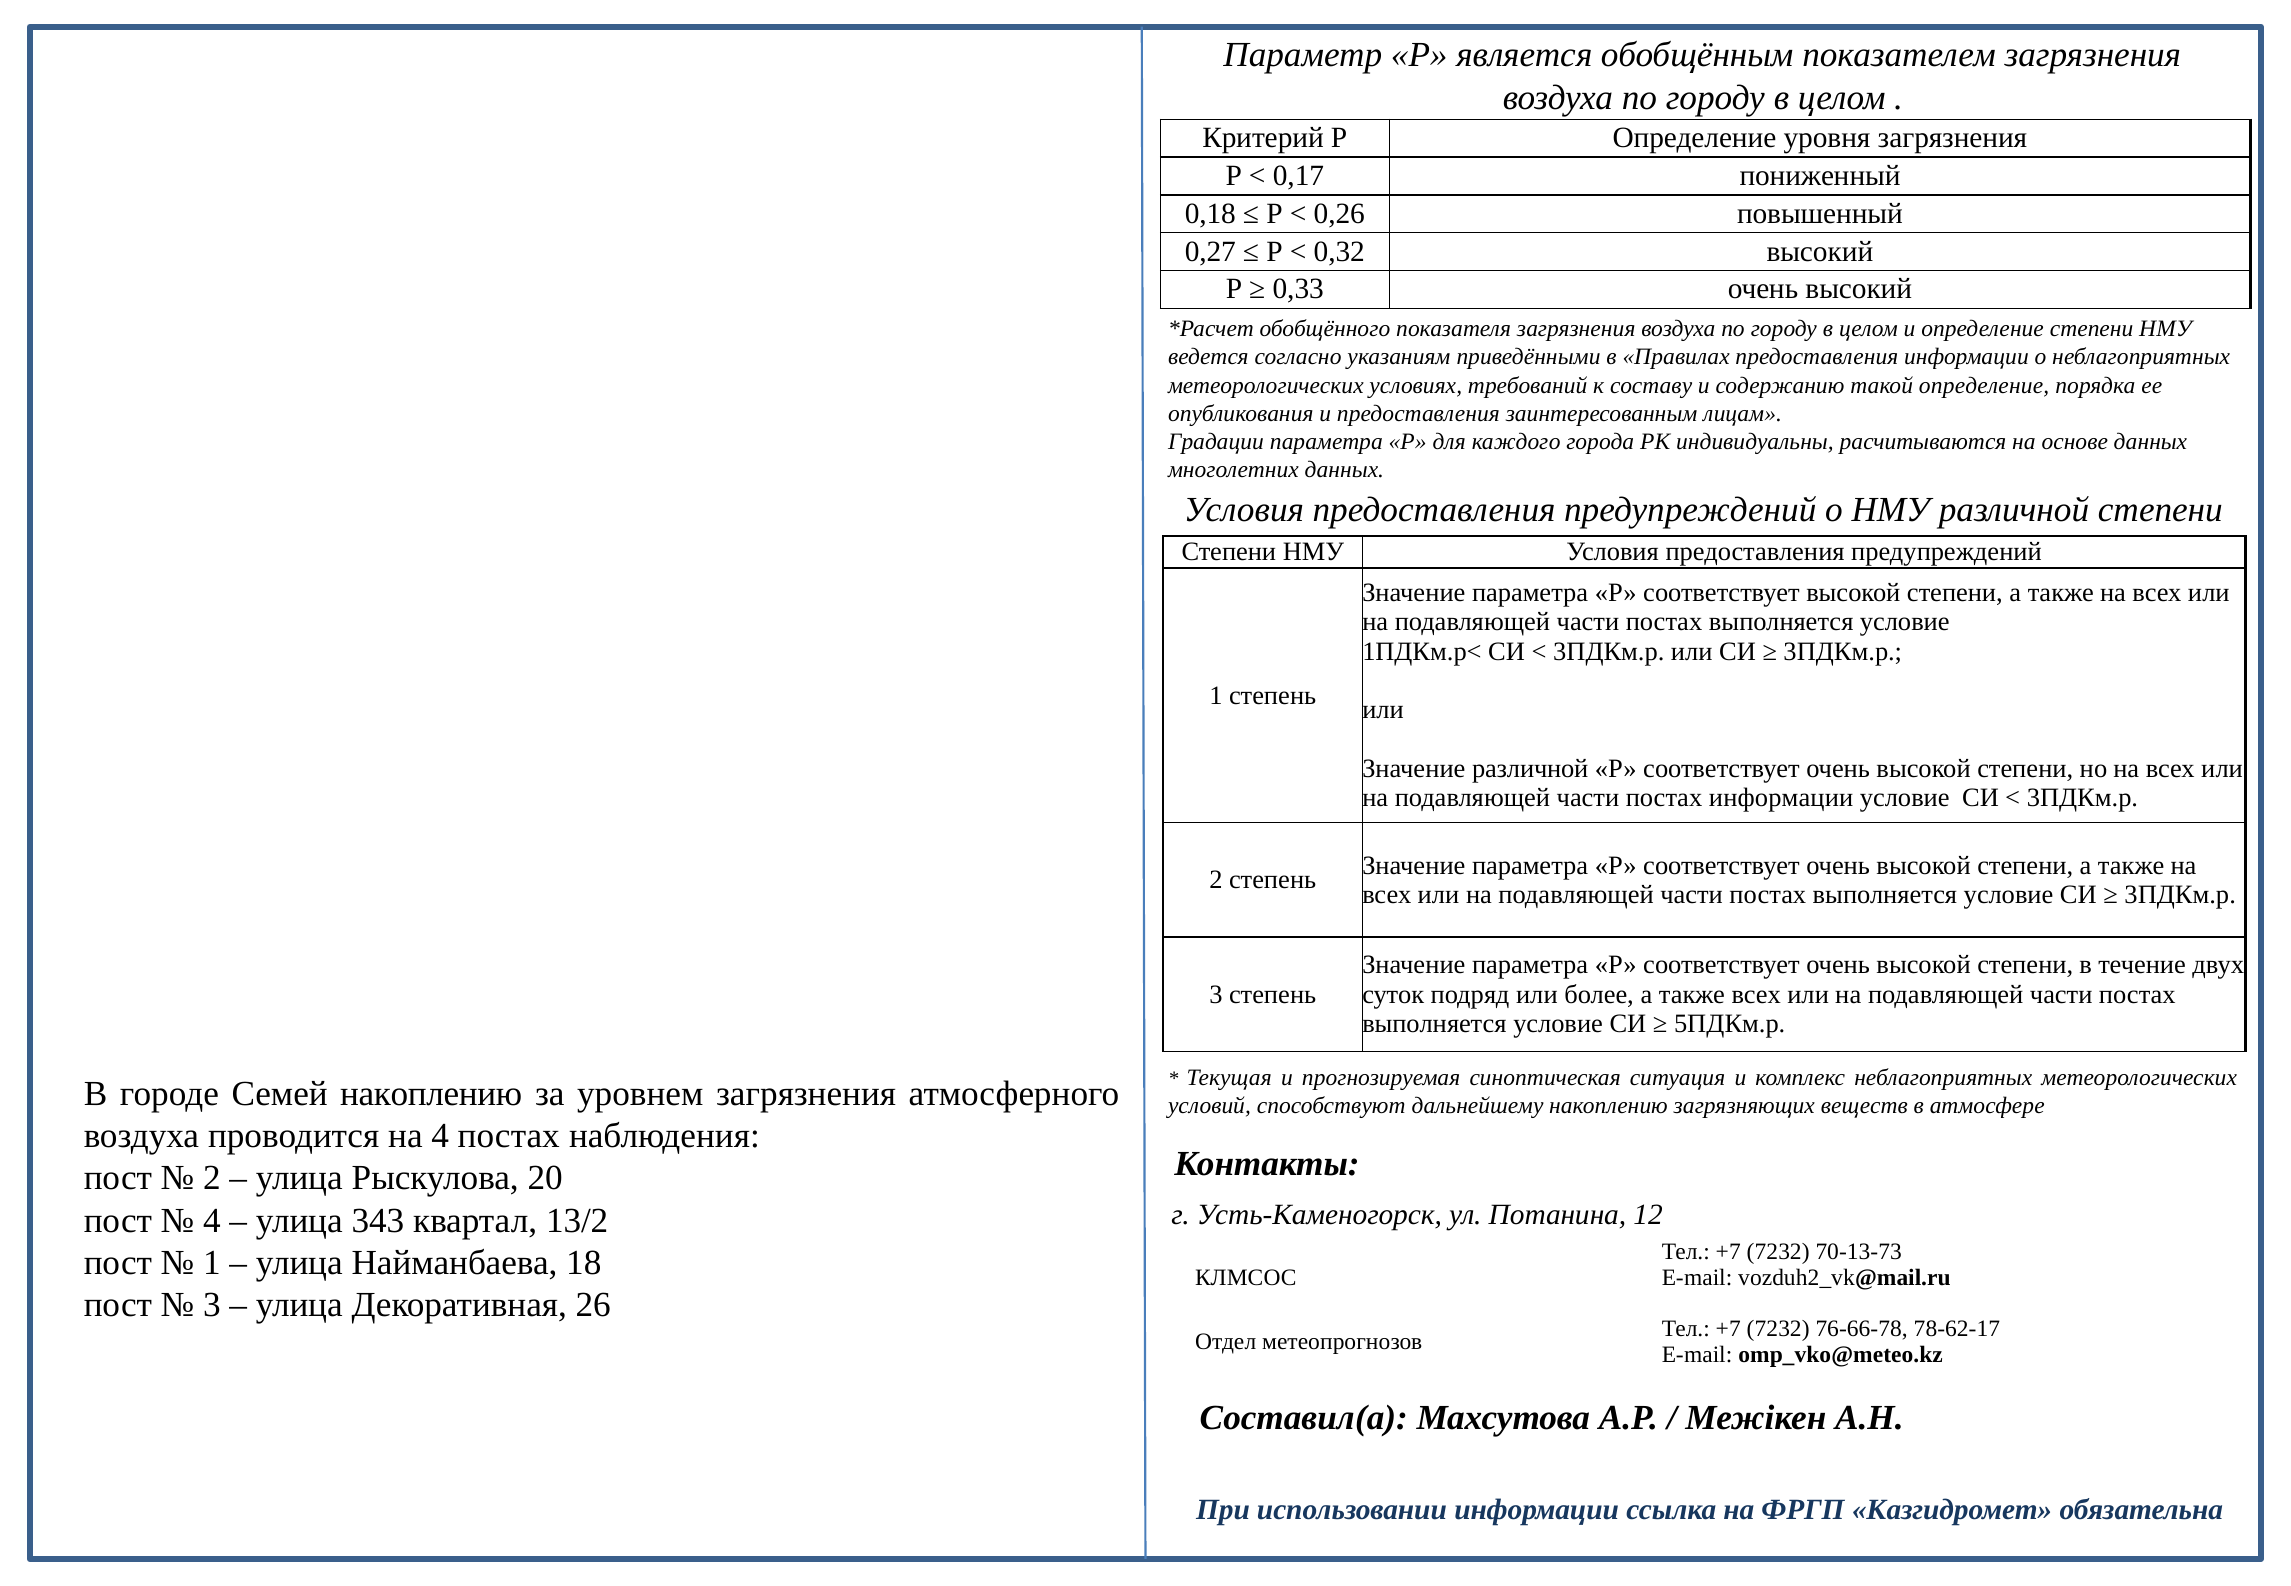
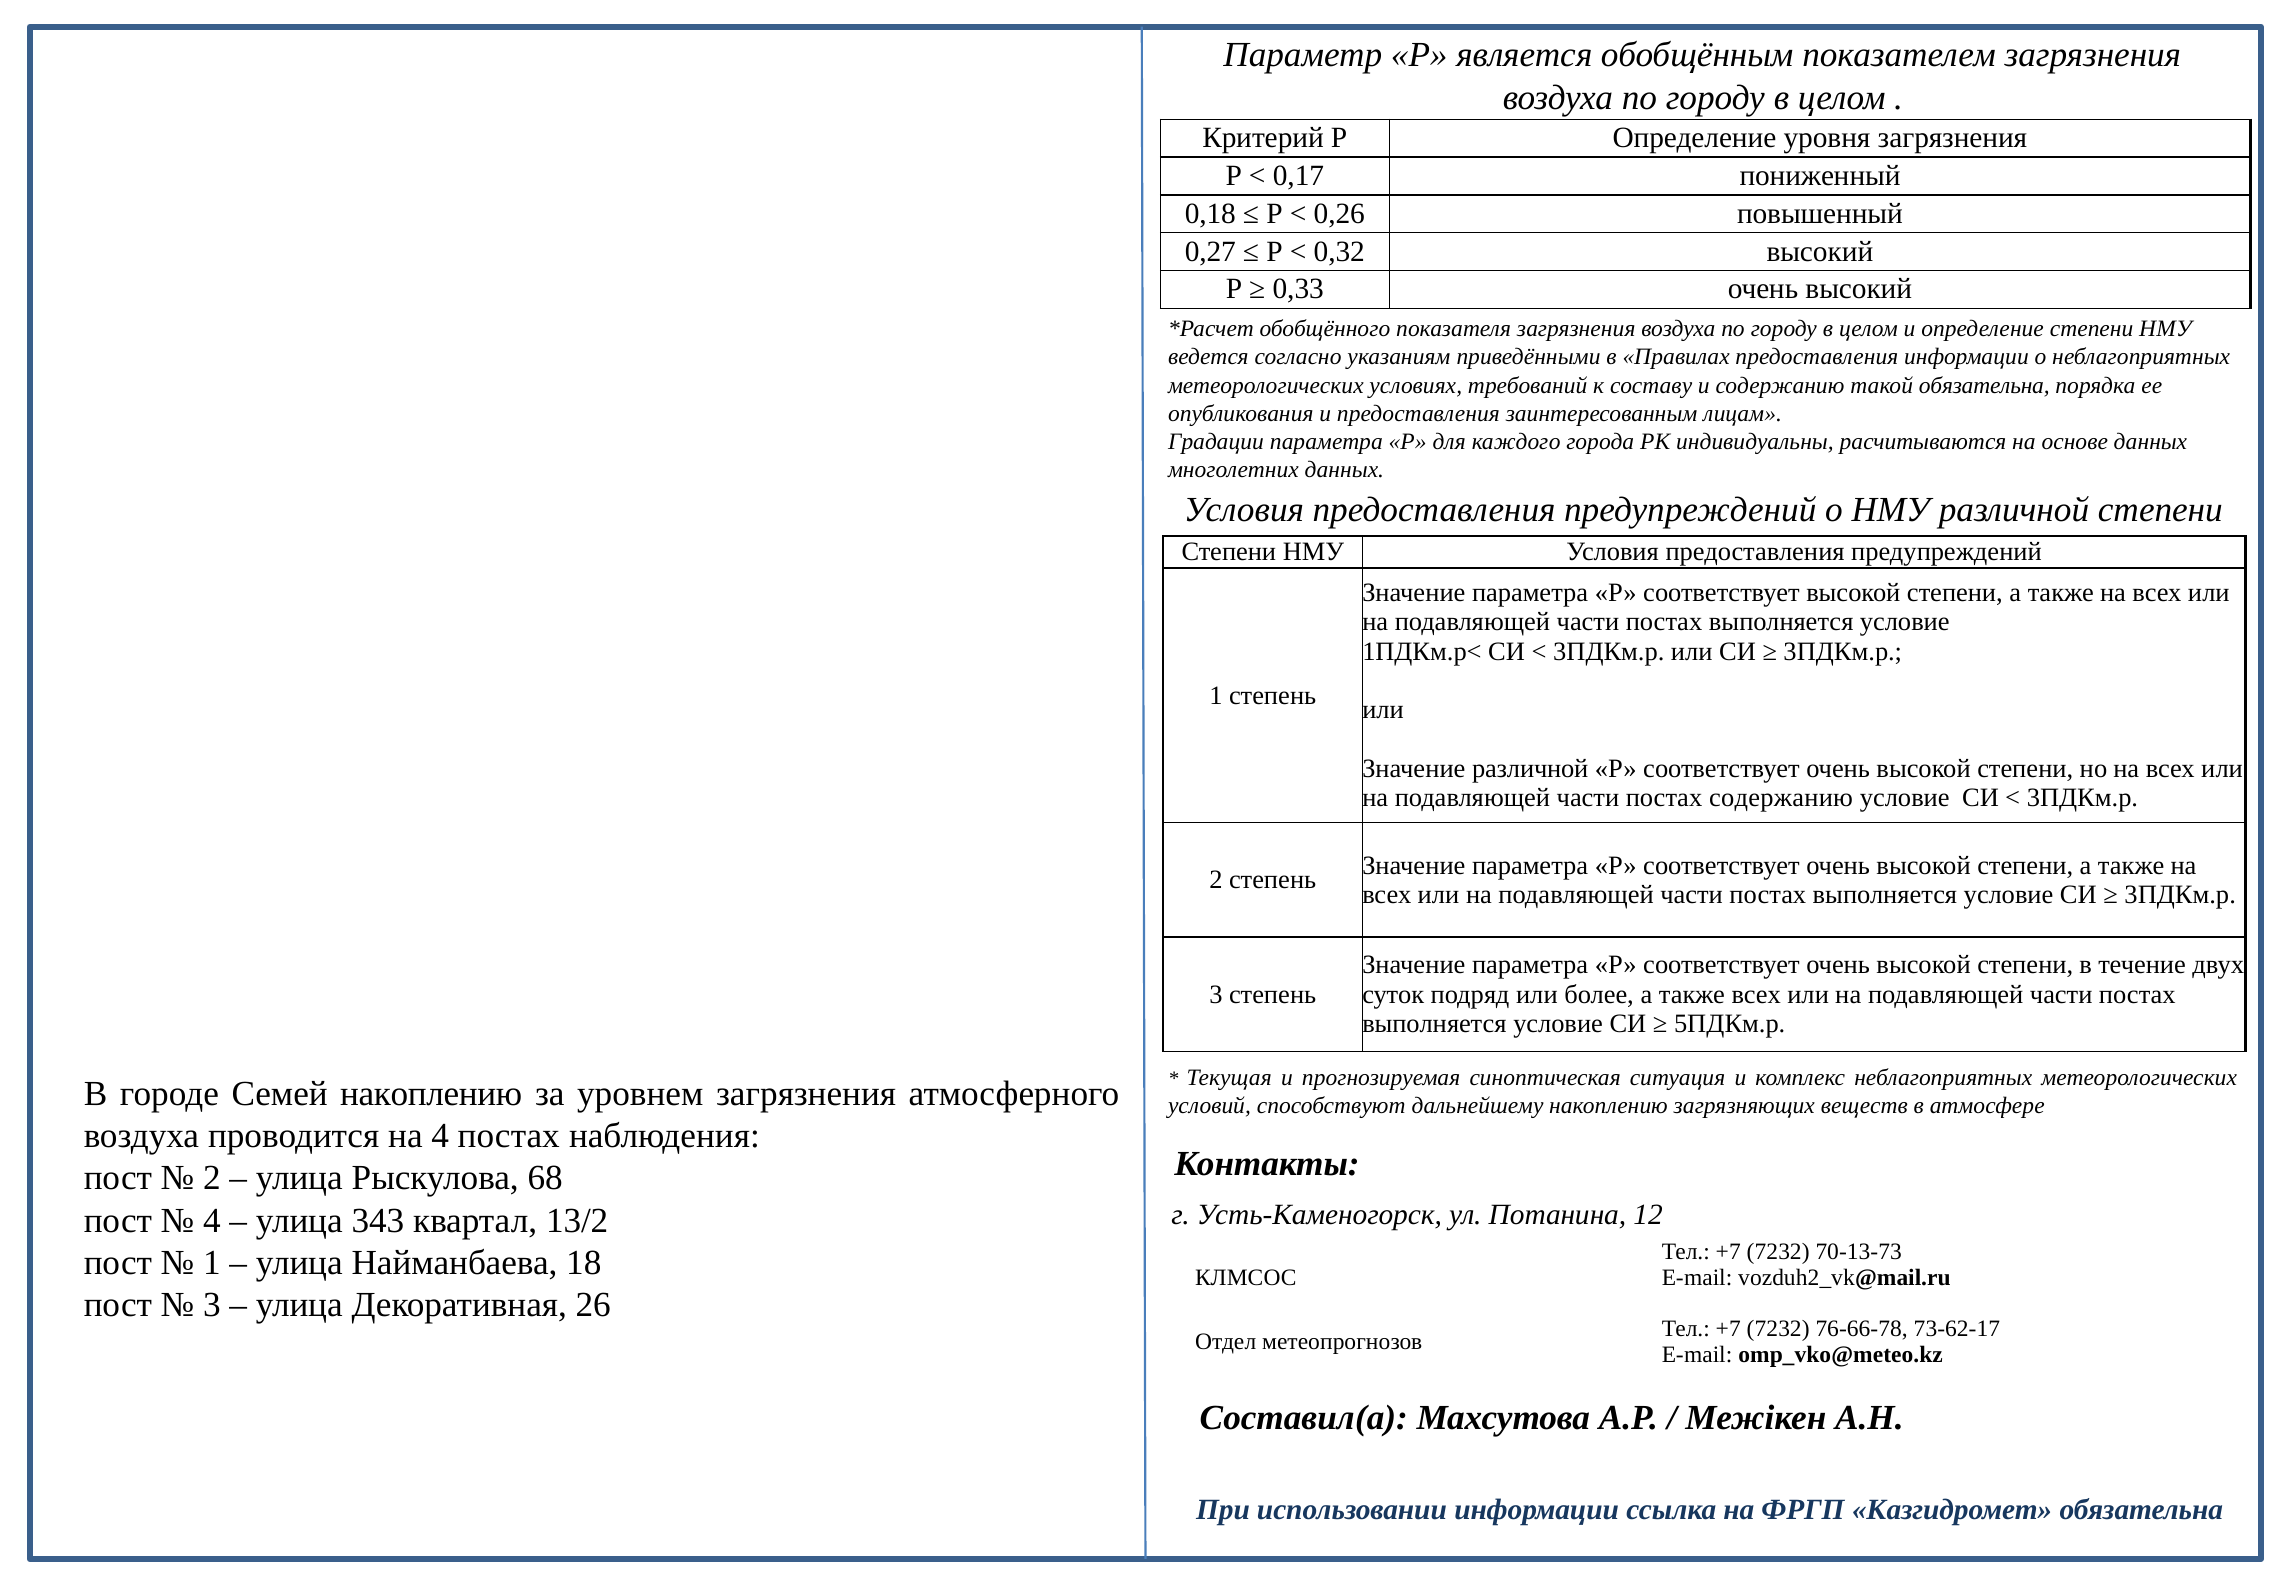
такой определение: определение -> обязательна
постах информации: информации -> содержанию
20: 20 -> 68
78-62-17: 78-62-17 -> 73-62-17
